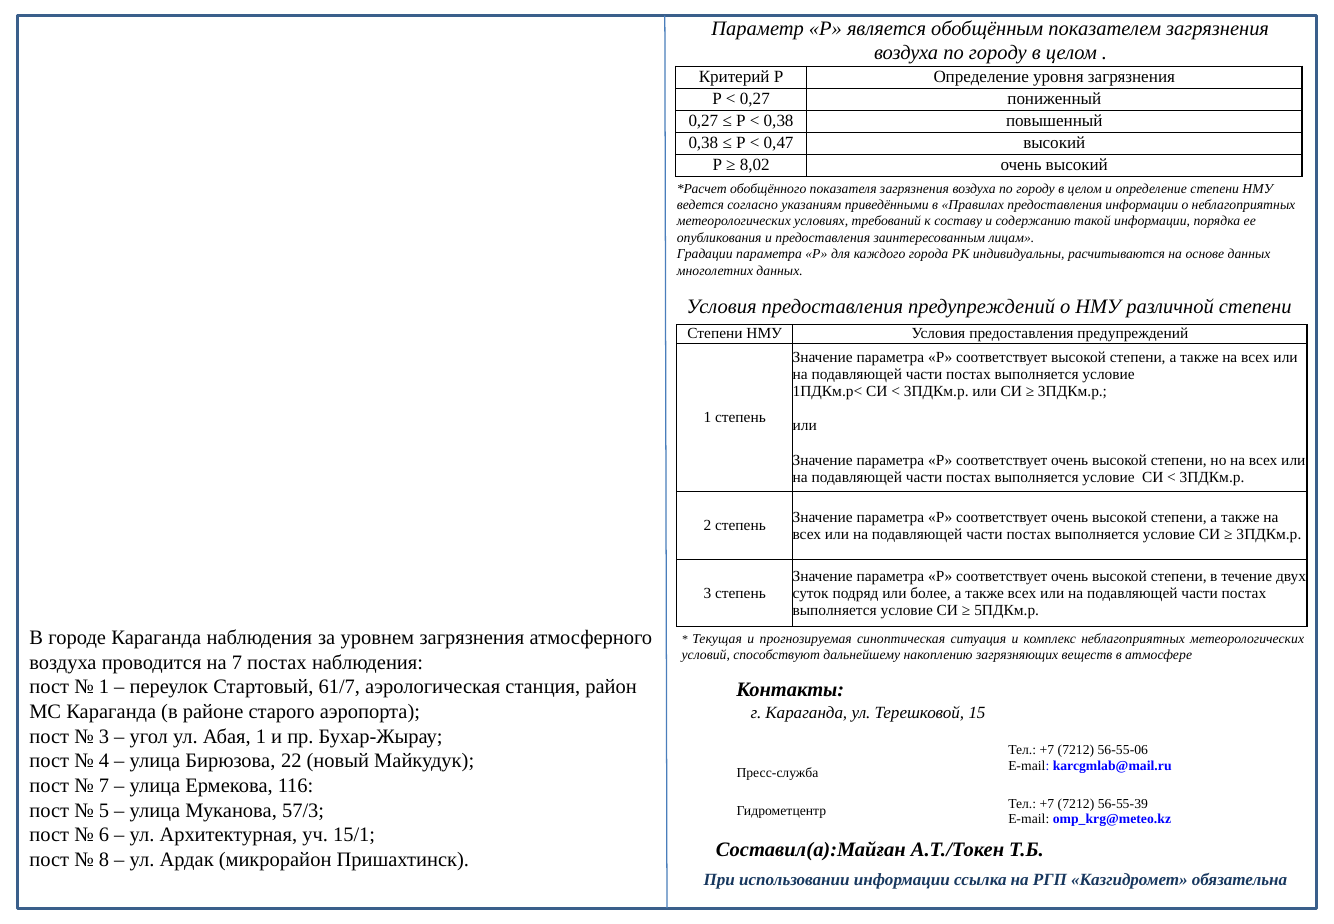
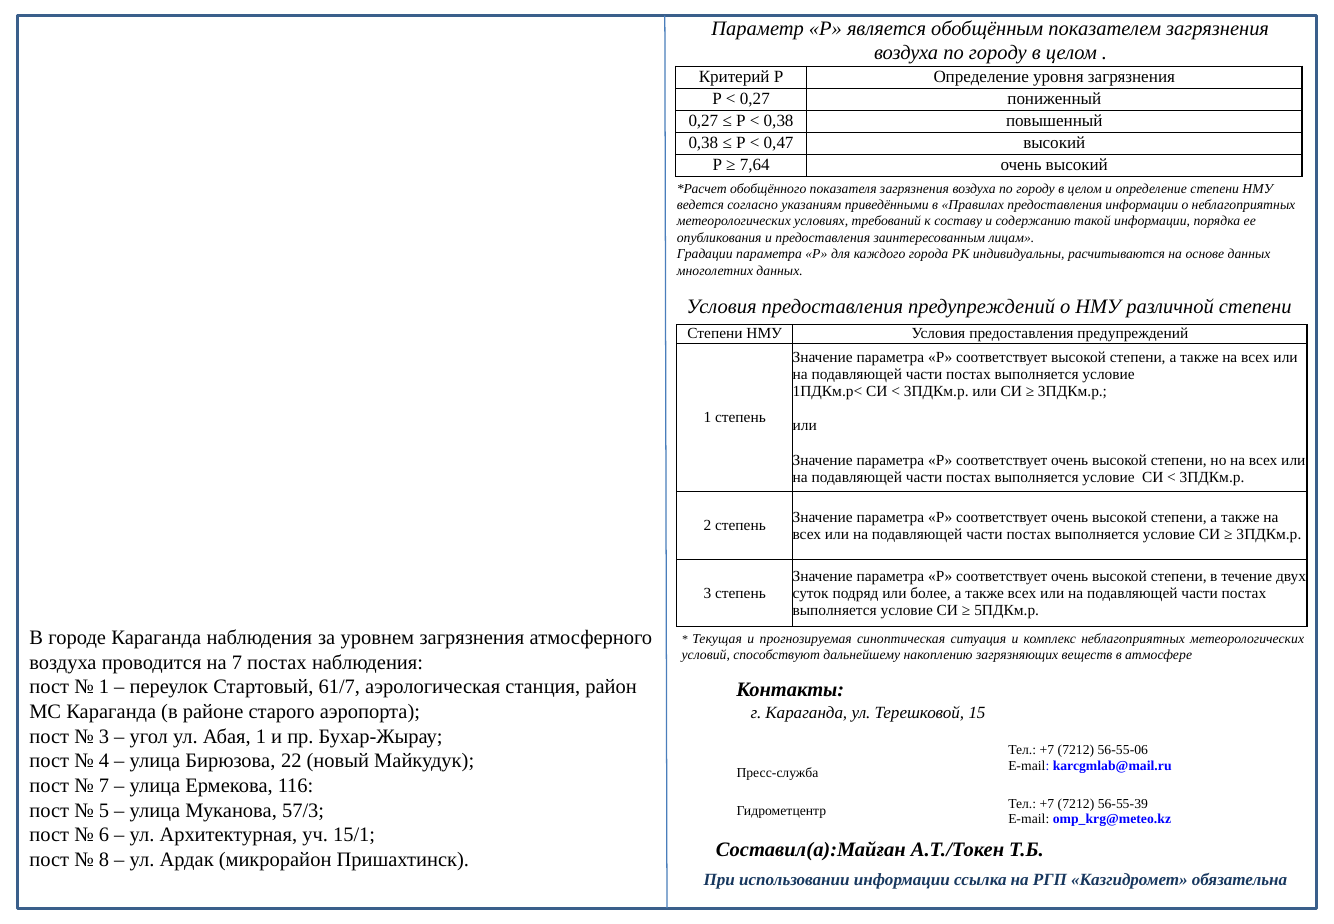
8,02: 8,02 -> 7,64
